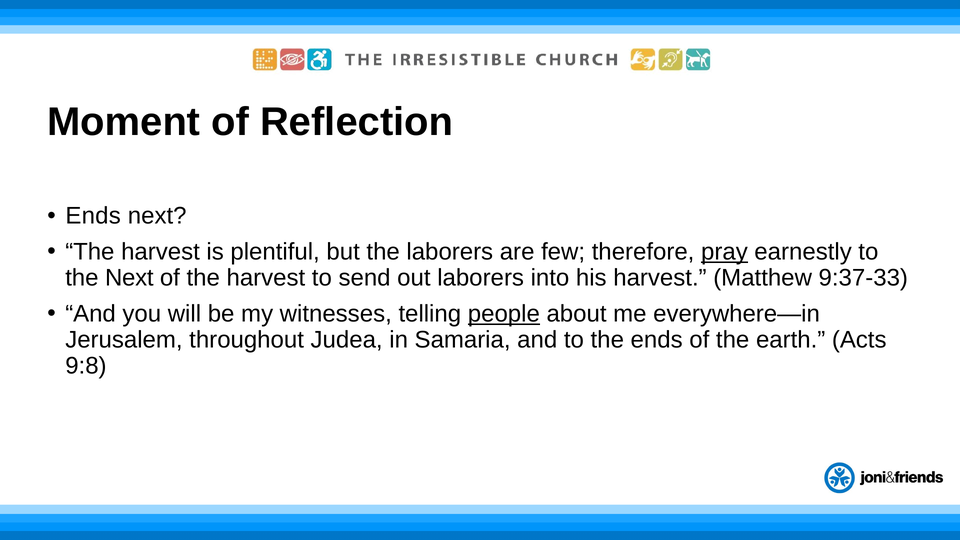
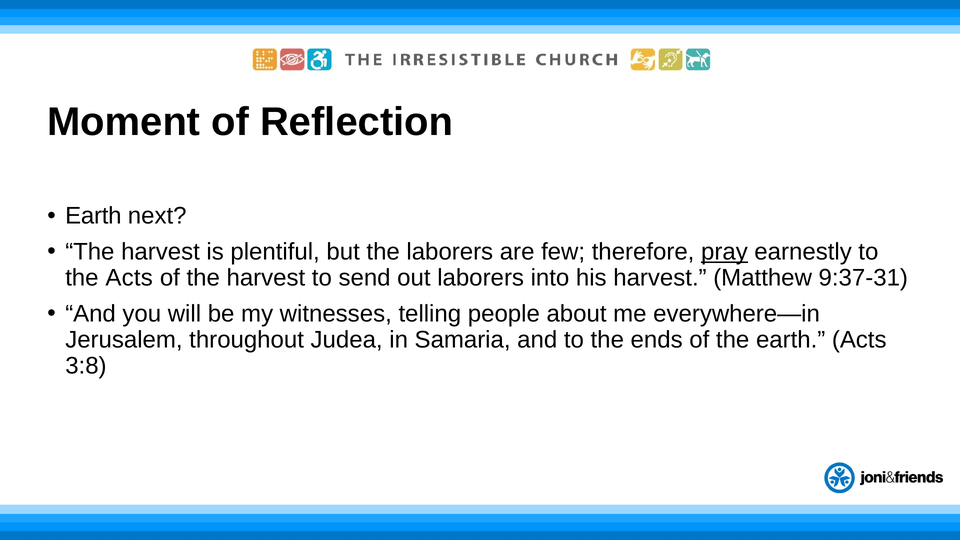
Ends at (93, 216): Ends -> Earth
the Next: Next -> Acts
9:37-33: 9:37-33 -> 9:37-31
people underline: present -> none
9:8: 9:8 -> 3:8
